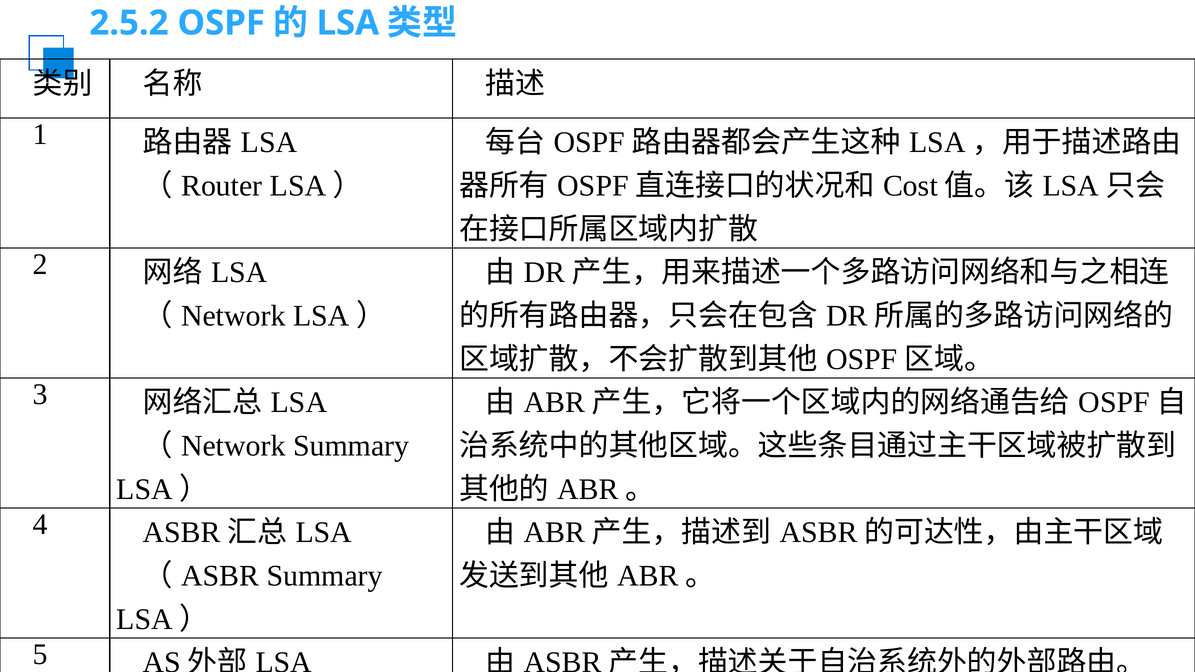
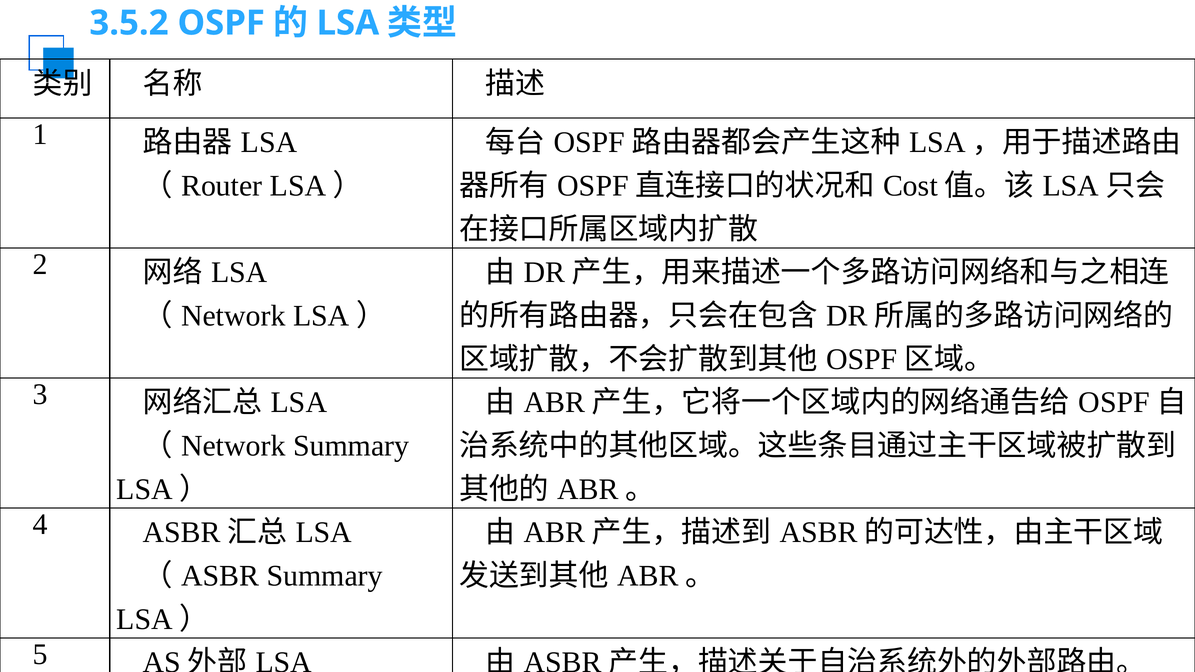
2.5.2: 2.5.2 -> 3.5.2
